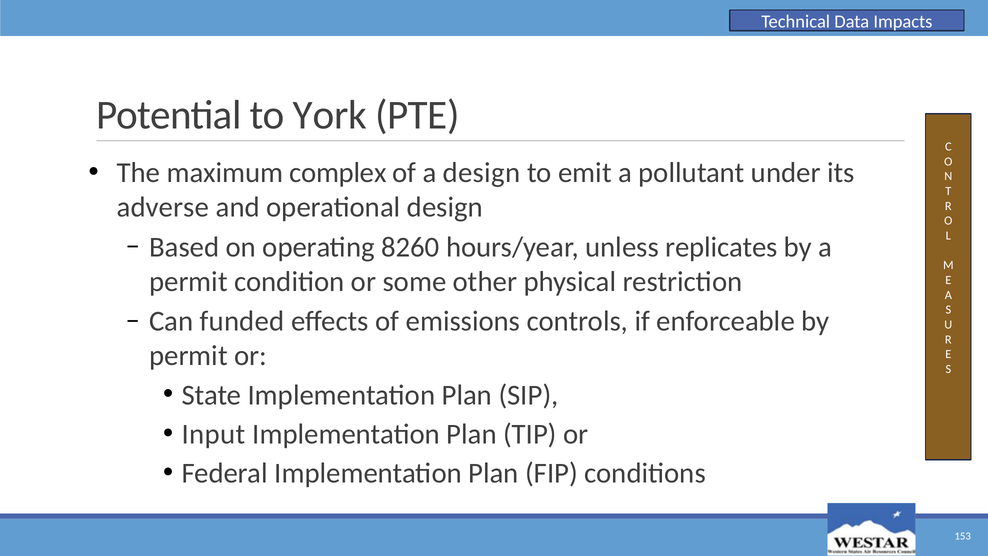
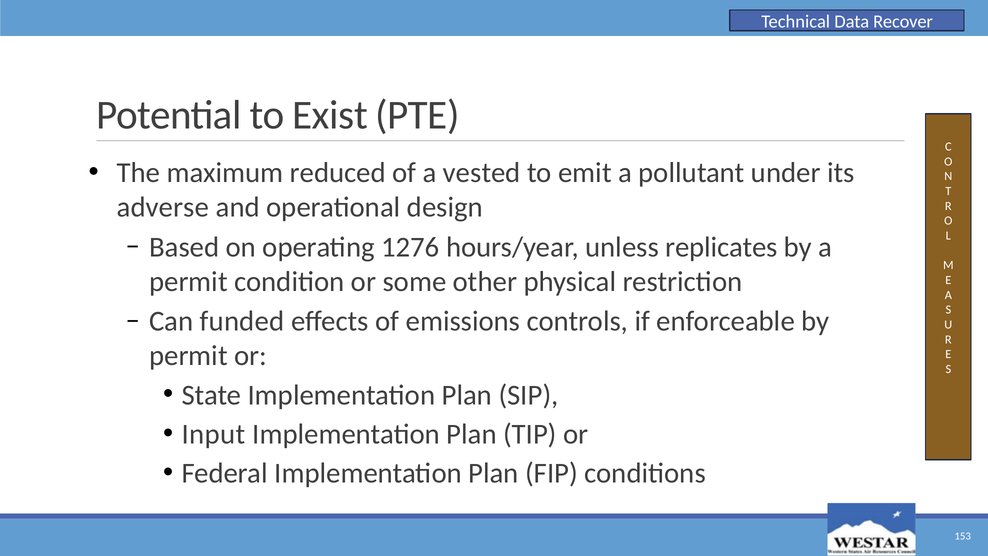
Impacts: Impacts -> Recover
York: York -> Exist
complex: complex -> reduced
a design: design -> vested
8260: 8260 -> 1276
